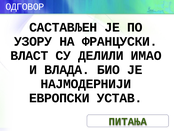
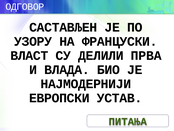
ИМАО: ИМАО -> ПРВА
